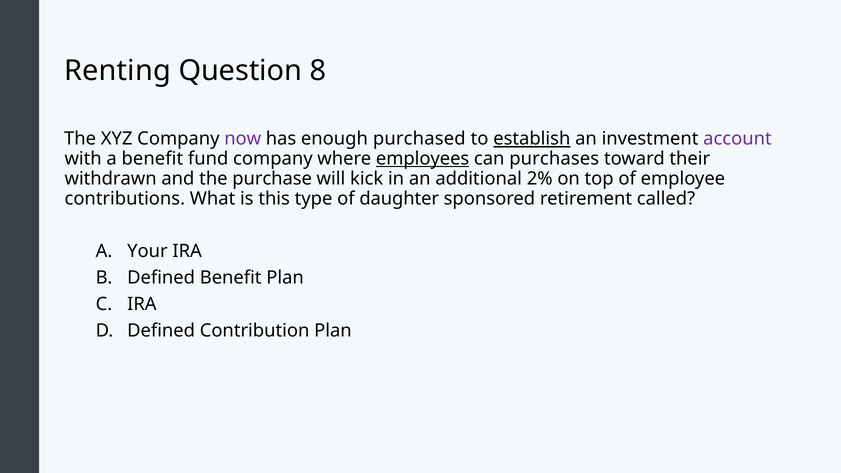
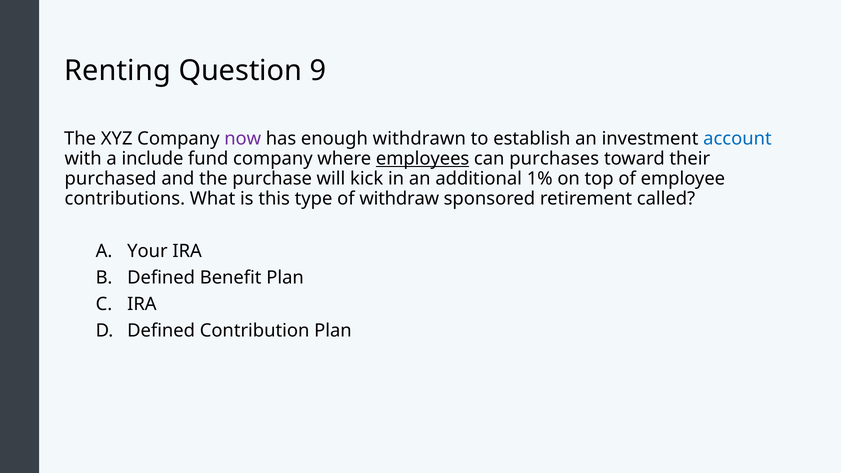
8: 8 -> 9
purchased: purchased -> withdrawn
establish underline: present -> none
account colour: purple -> blue
a benefit: benefit -> include
withdrawn: withdrawn -> purchased
2%: 2% -> 1%
daughter: daughter -> withdraw
